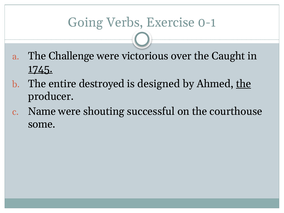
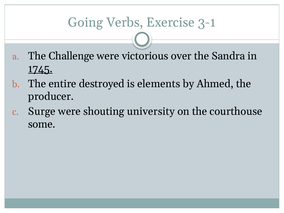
0-1: 0-1 -> 3-1
Caught: Caught -> Sandra
designed: designed -> elements
the at (244, 84) underline: present -> none
Name: Name -> Surge
successful: successful -> university
